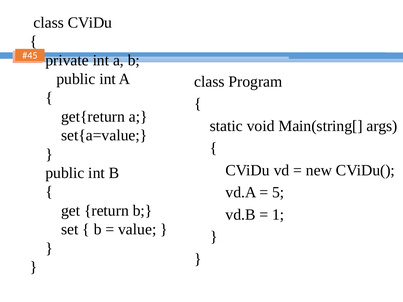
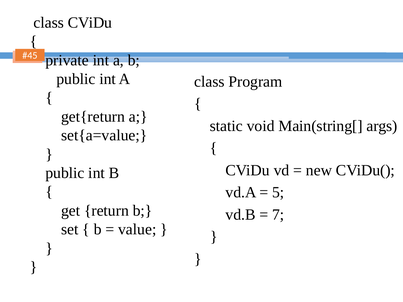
1: 1 -> 7
